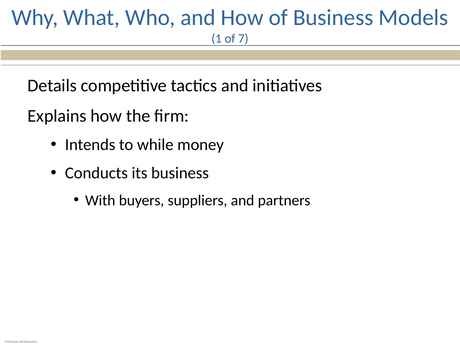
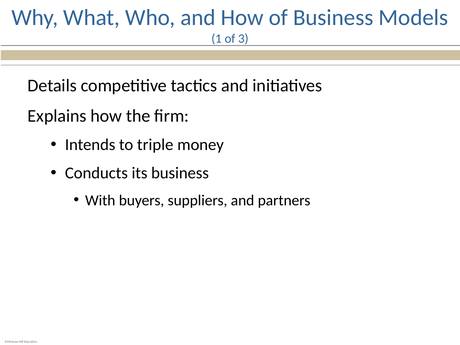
7: 7 -> 3
while: while -> triple
